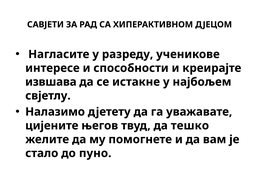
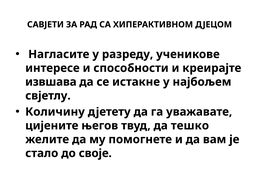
Налазимо: Налазимо -> Количину
пуно: пуно -> своје
